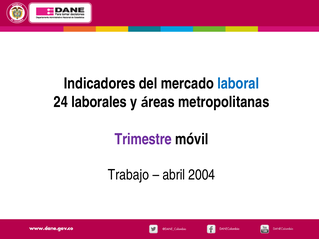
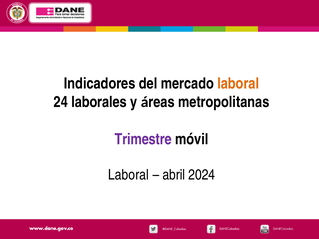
laboral at (238, 84) colour: blue -> orange
Trabajo at (129, 175): Trabajo -> Laboral
2004: 2004 -> 2024
